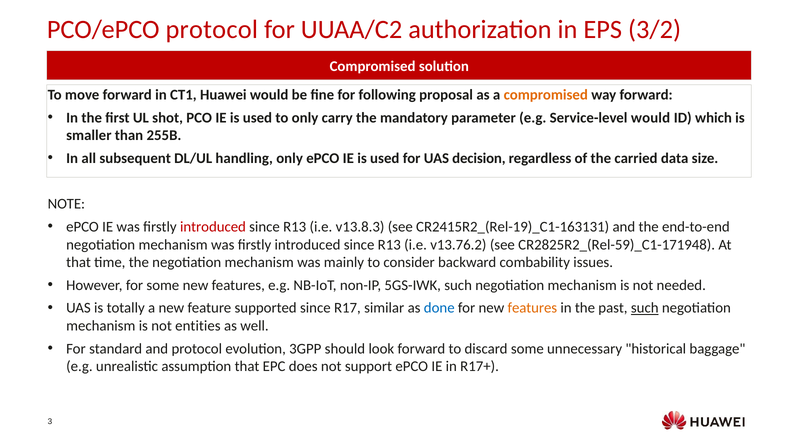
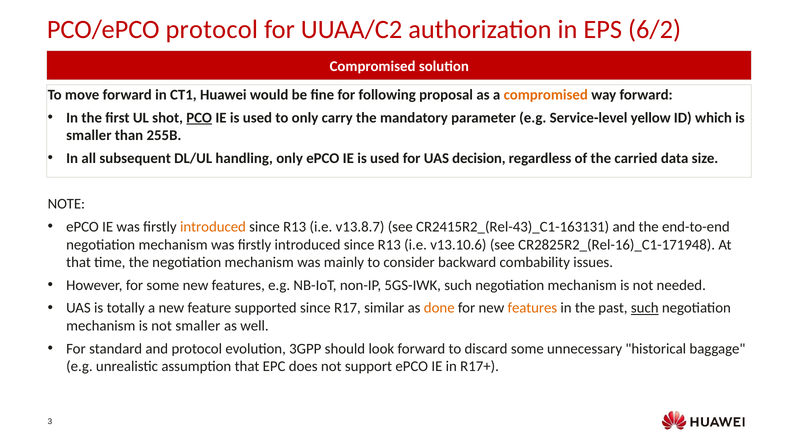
3/2: 3/2 -> 6/2
PCO underline: none -> present
Service-level would: would -> yellow
introduced at (213, 226) colour: red -> orange
v13.8.3: v13.8.3 -> v13.8.7
CR2415R2_(Rel-19)_C1-163131: CR2415R2_(Rel-19)_C1-163131 -> CR2415R2_(Rel-43)_C1-163131
v13.76.2: v13.76.2 -> v13.10.6
CR2825R2_(Rel-59)_C1-171948: CR2825R2_(Rel-59)_C1-171948 -> CR2825R2_(Rel-16)_C1-171948
done colour: blue -> orange
not entities: entities -> smaller
